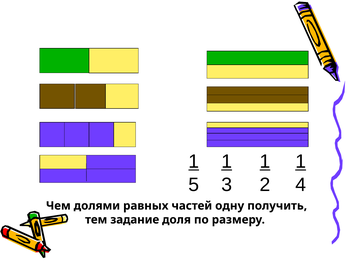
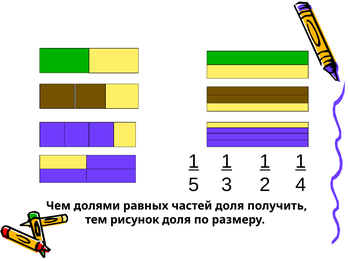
частей одну: одну -> доля
задание: задание -> рисунок
